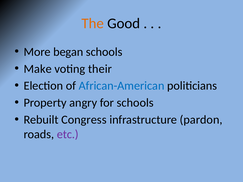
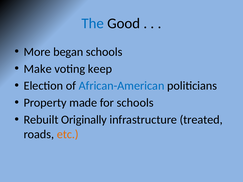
The colour: orange -> blue
their: their -> keep
angry: angry -> made
Congress: Congress -> Originally
pardon: pardon -> treated
etc colour: purple -> orange
